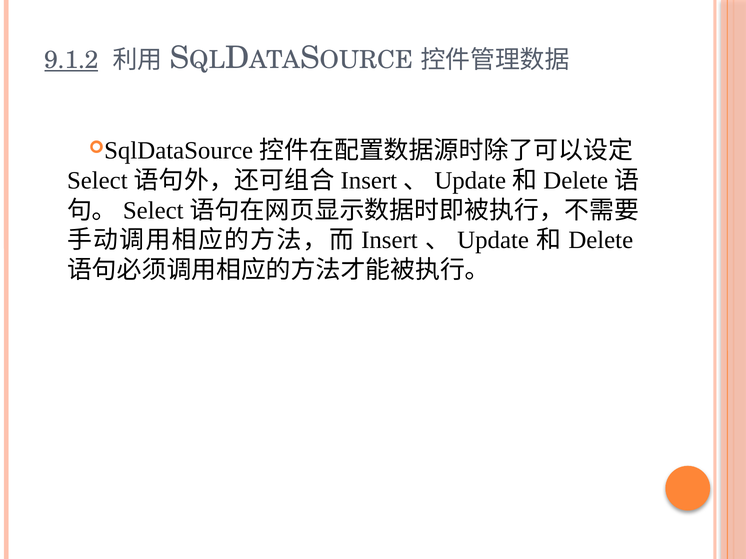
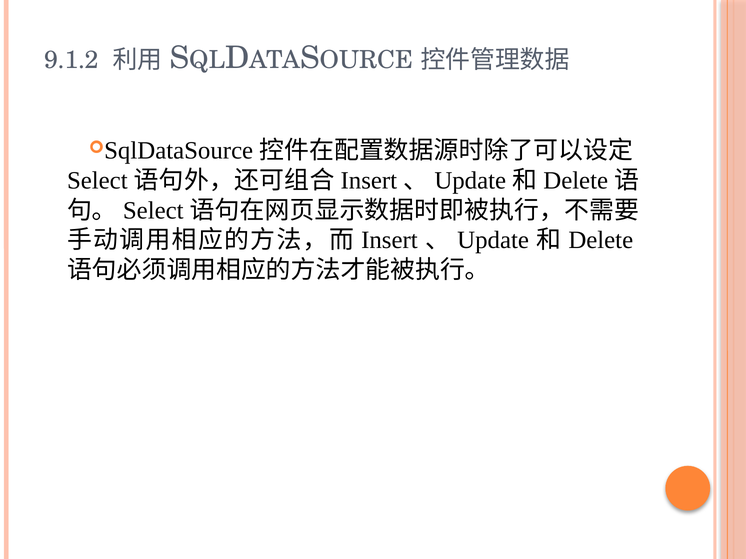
9.1.2 underline: present -> none
